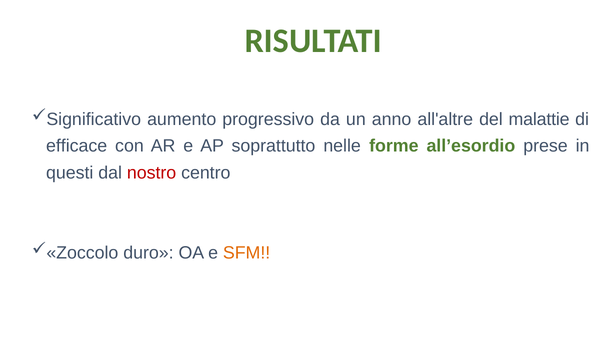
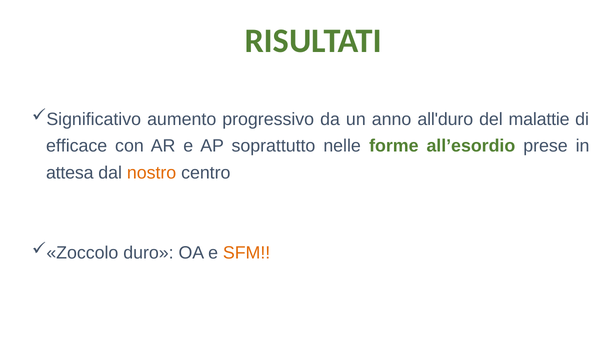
all'altre: all'altre -> all'duro
questi: questi -> attesa
nostro colour: red -> orange
